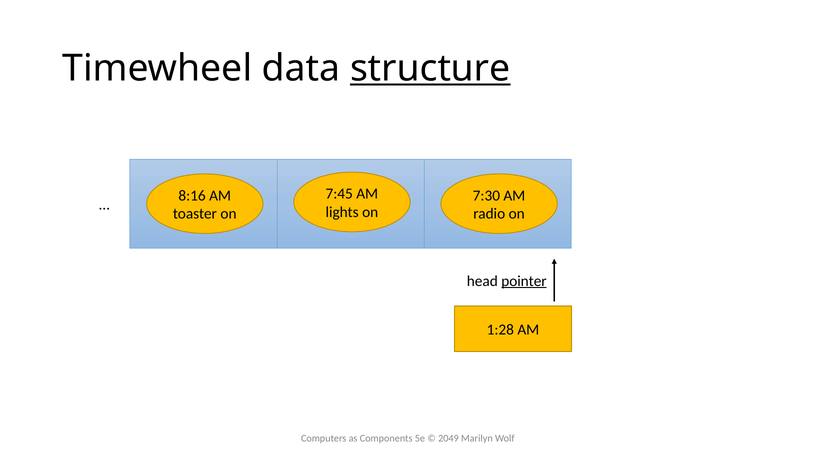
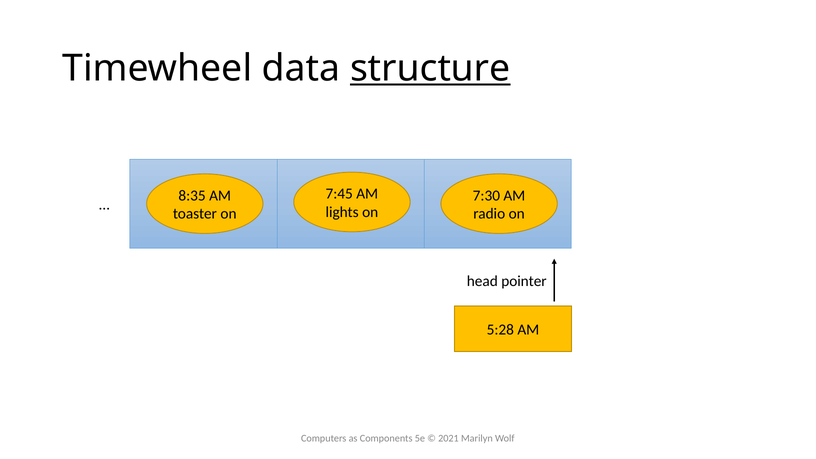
8:16: 8:16 -> 8:35
pointer underline: present -> none
1:28: 1:28 -> 5:28
2049: 2049 -> 2021
